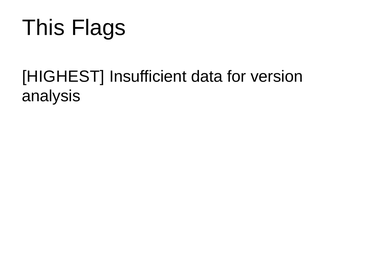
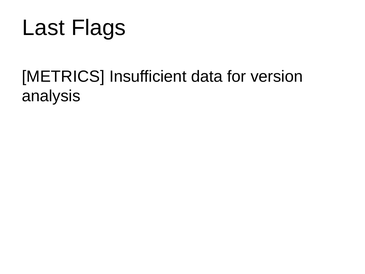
This: This -> Last
HIGHEST: HIGHEST -> METRICS
